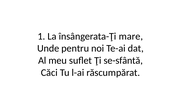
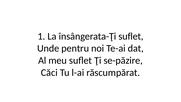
însângerata-Ţi mare: mare -> suflet
se-sfântă: se-sfântă -> se-păzire
